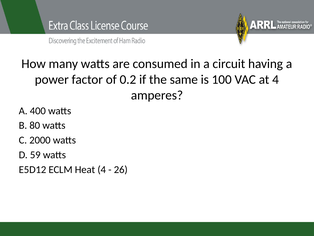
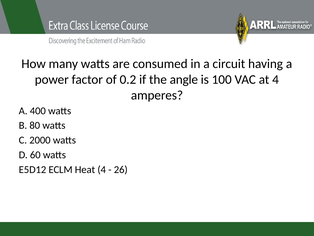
same: same -> angle
59: 59 -> 60
